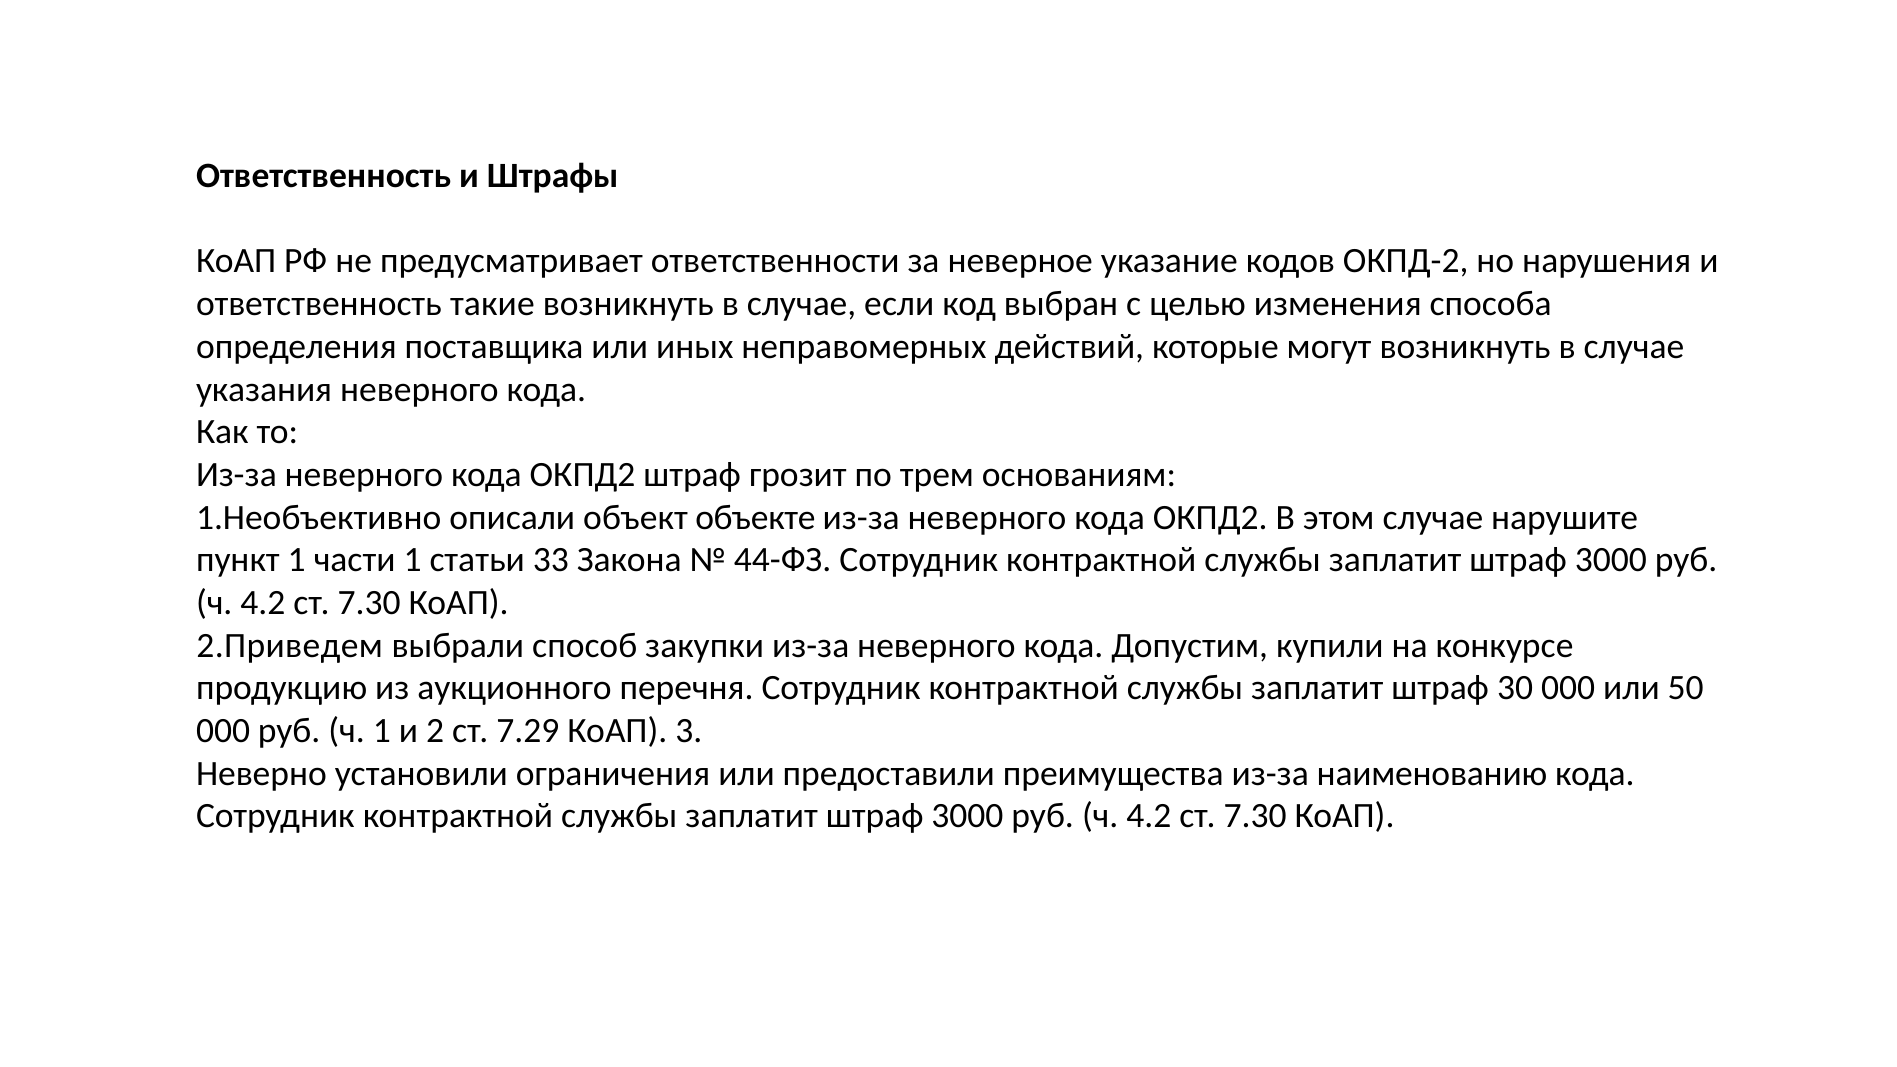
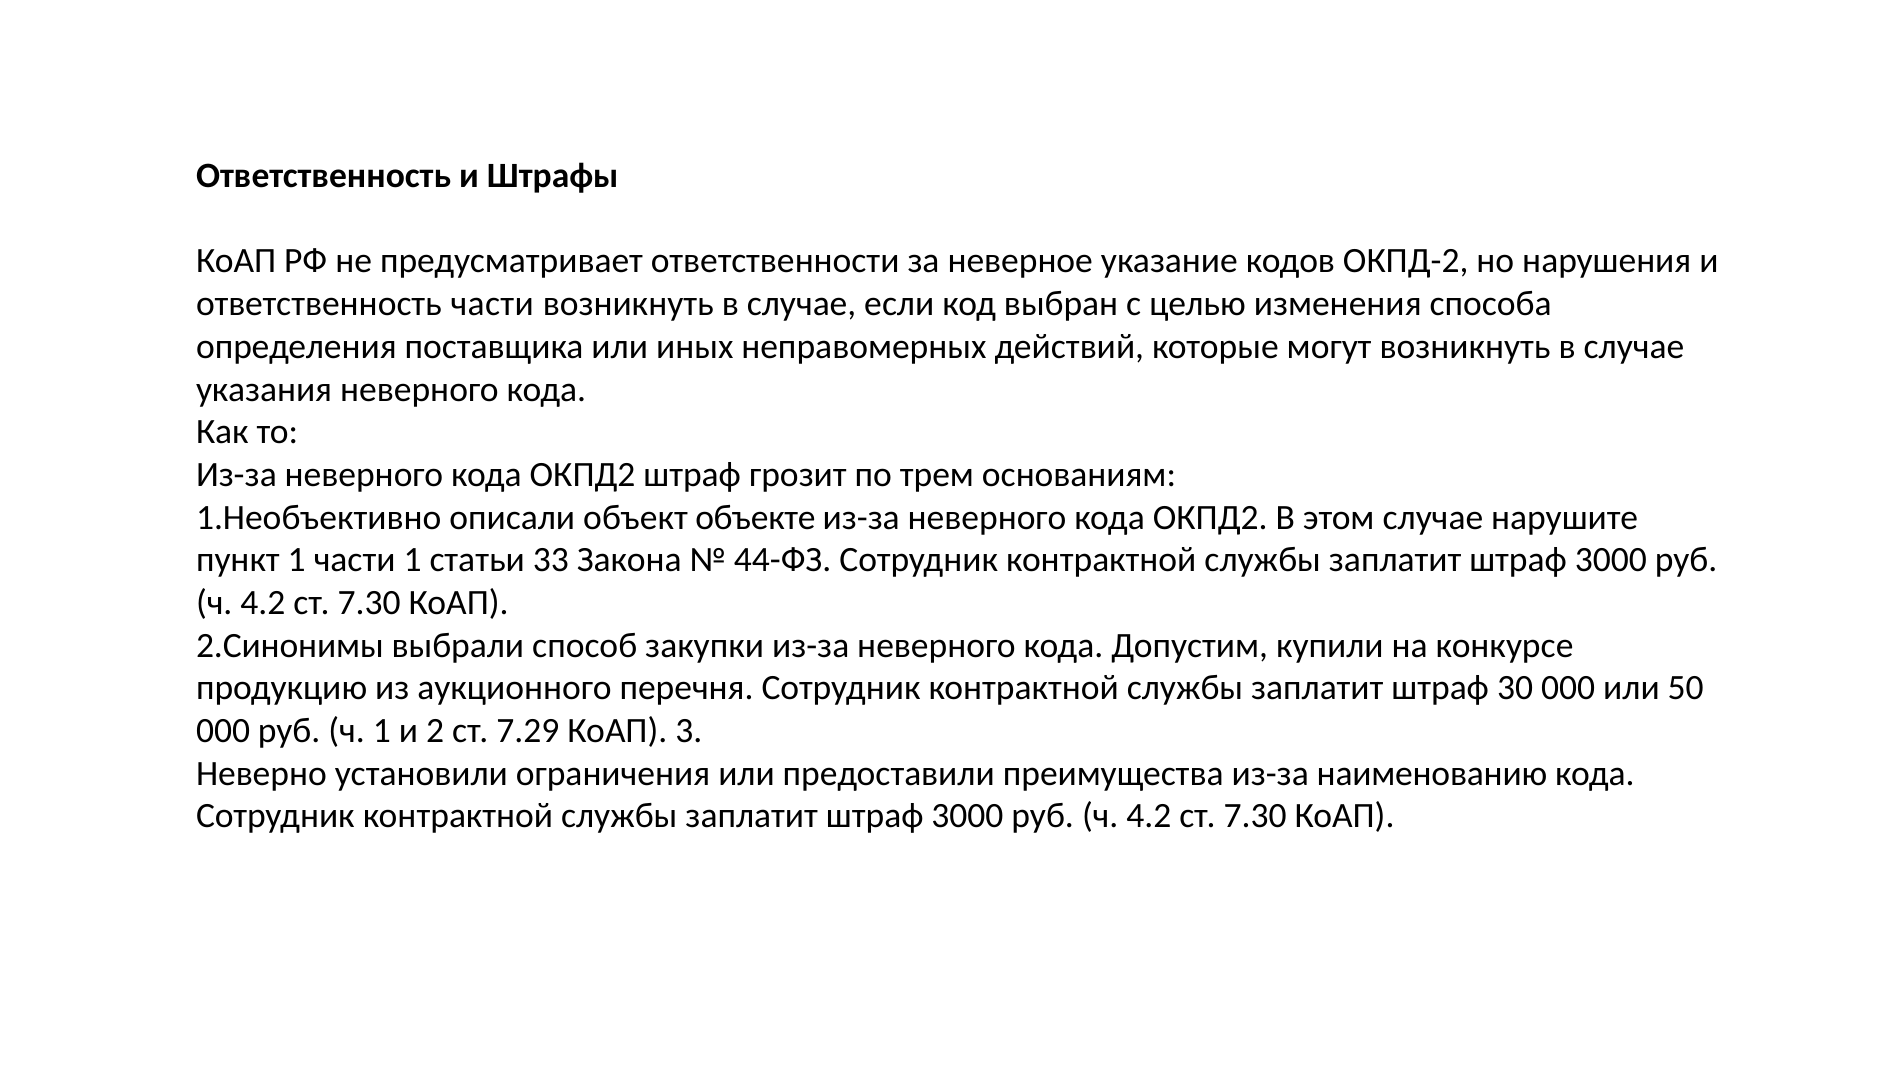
ответственность такие: такие -> части
2.Приведем: 2.Приведем -> 2.Синонимы
